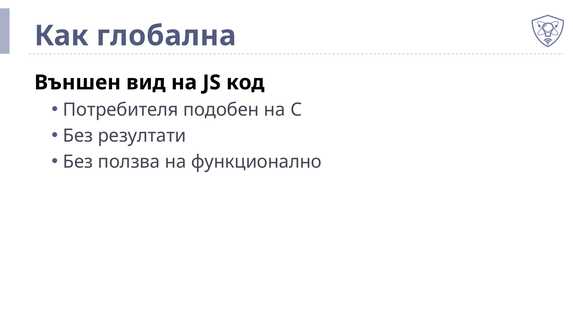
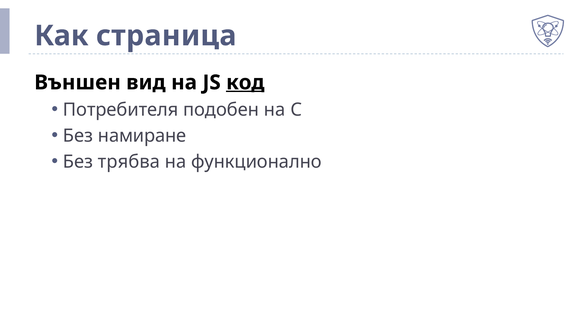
глобална: глобална -> страница
код underline: none -> present
резултати: резултати -> намиране
ползва: ползва -> трябва
